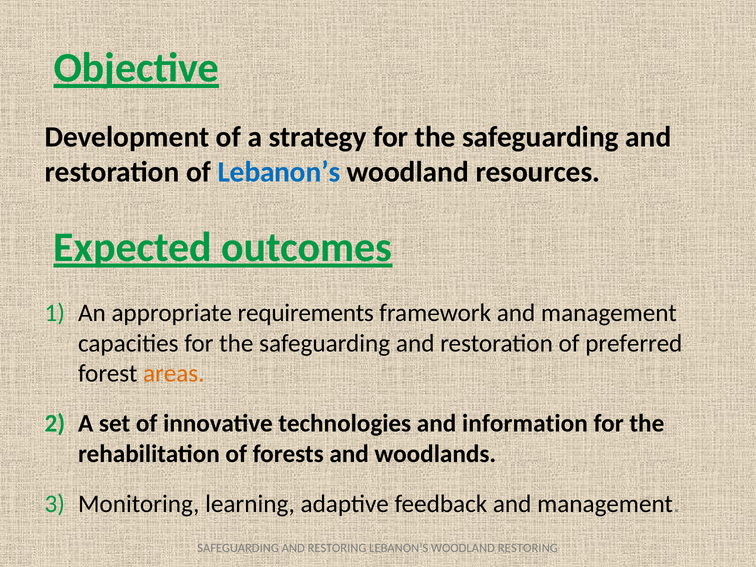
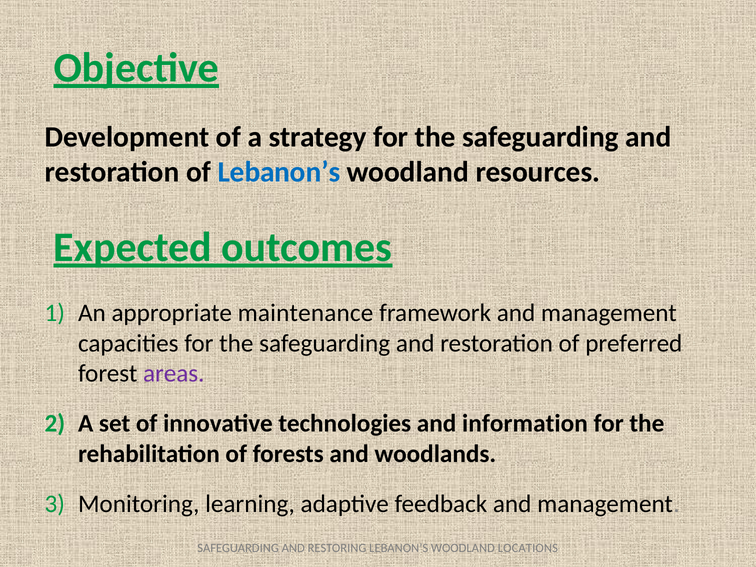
requirements: requirements -> maintenance
areas colour: orange -> purple
WOODLAND RESTORING: RESTORING -> LOCATIONS
